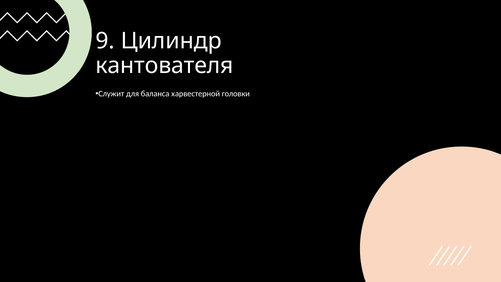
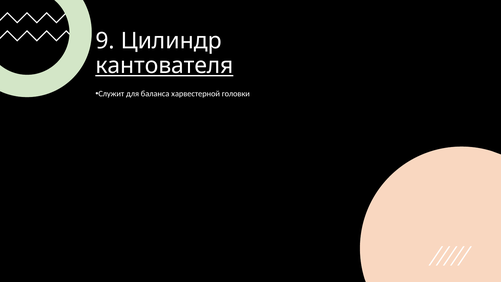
кантователя underline: none -> present
